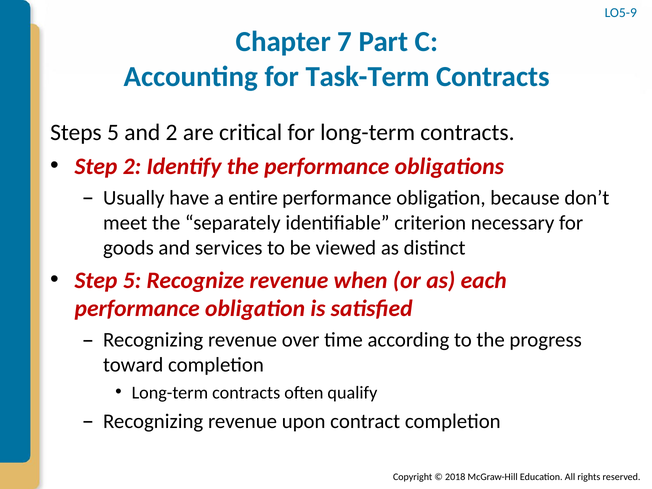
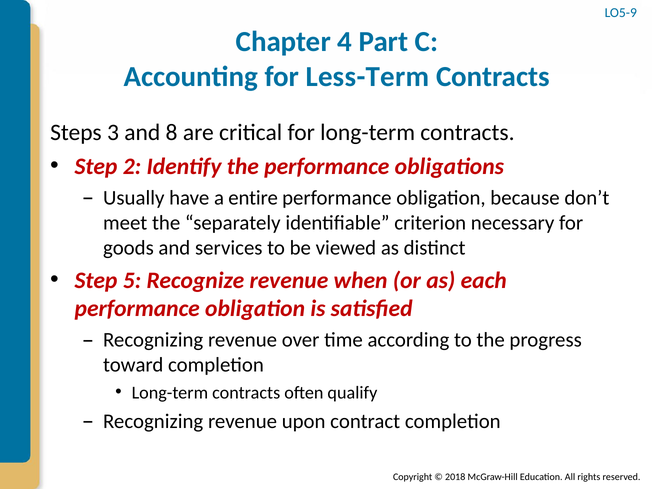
7: 7 -> 4
Task-Term: Task-Term -> Less-Term
Steps 5: 5 -> 3
and 2: 2 -> 8
